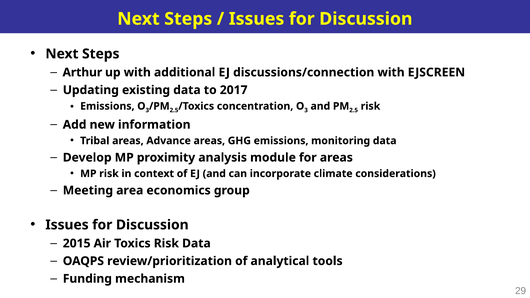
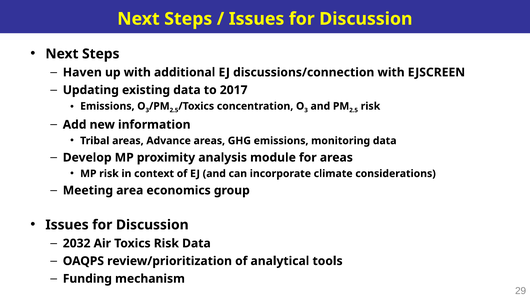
Arthur: Arthur -> Haven
2015: 2015 -> 2032
